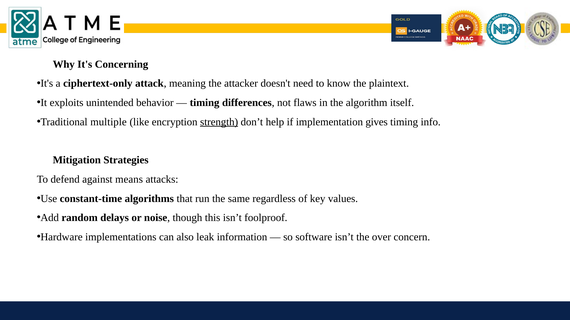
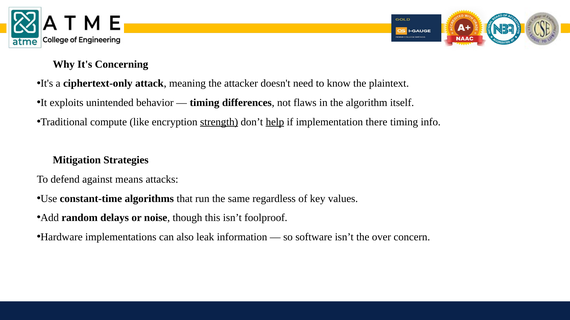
multiple: multiple -> compute
help underline: none -> present
gives: gives -> there
